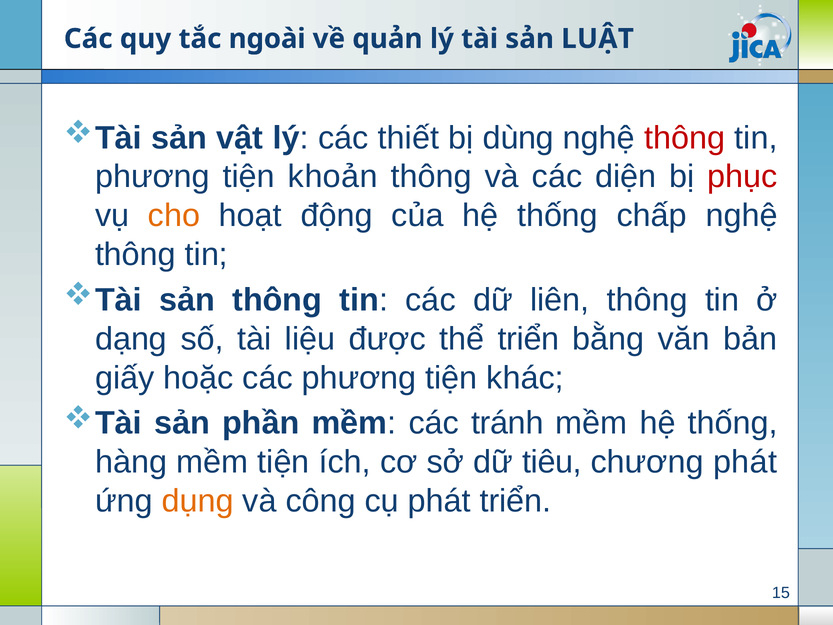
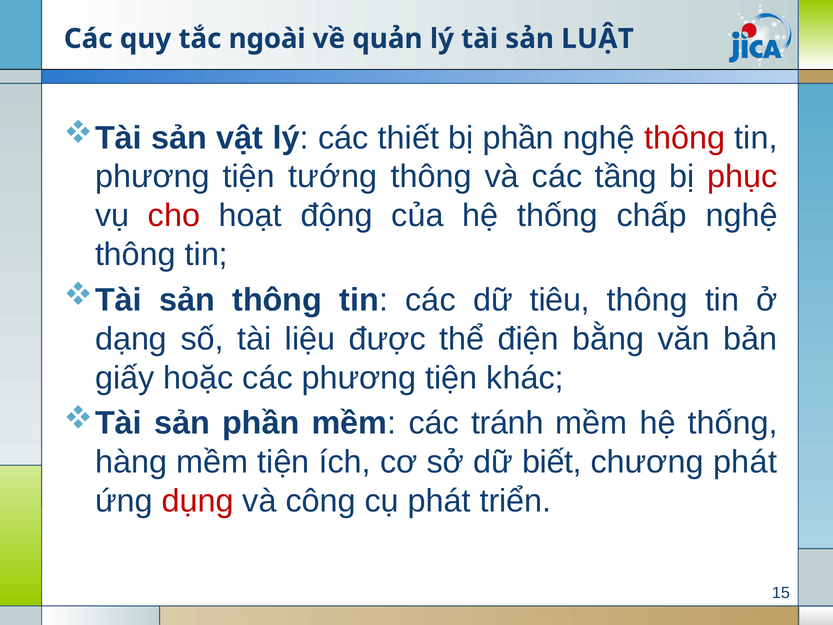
bị dùng: dùng -> phần
khoản: khoản -> tướng
diện: diện -> tầng
cho colour: orange -> red
liên: liên -> tiêu
thể triển: triển -> điện
tiêu: tiêu -> biết
dụng colour: orange -> red
